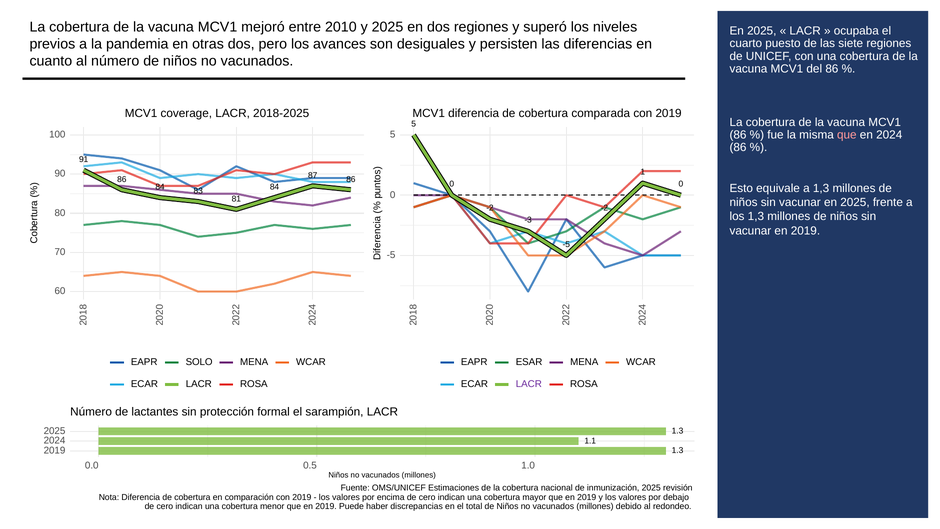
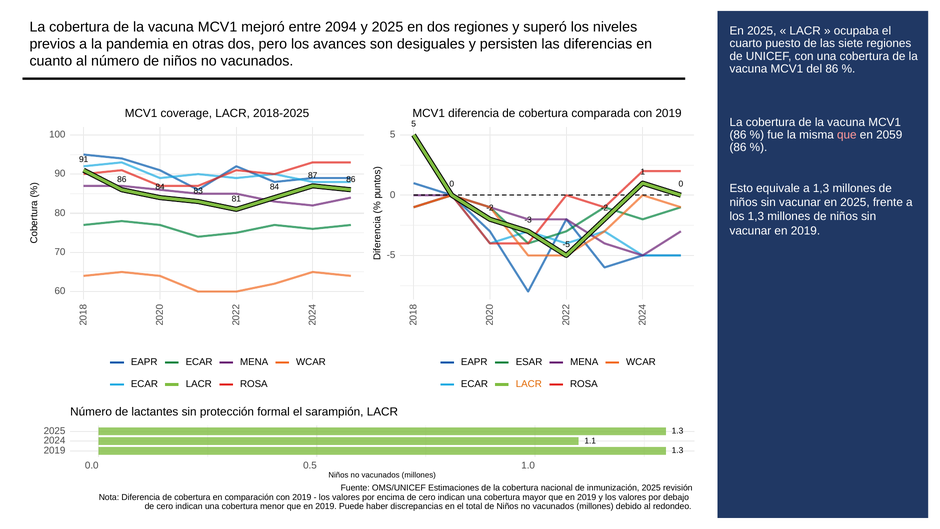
2010: 2010 -> 2094
en 2024: 2024 -> 2059
SOLO at (199, 362): SOLO -> ECAR
LACR at (529, 384) colour: purple -> orange
